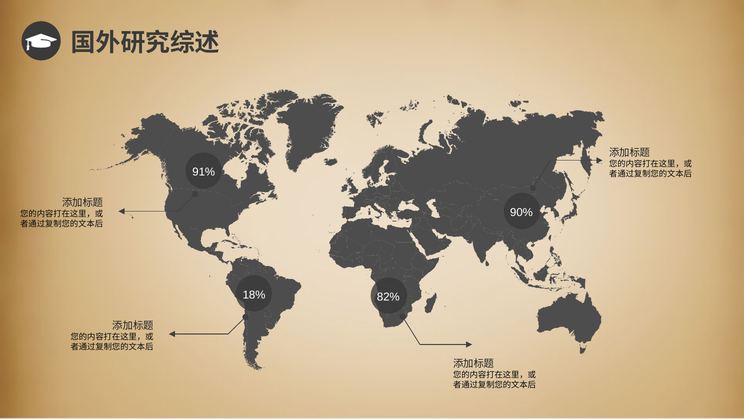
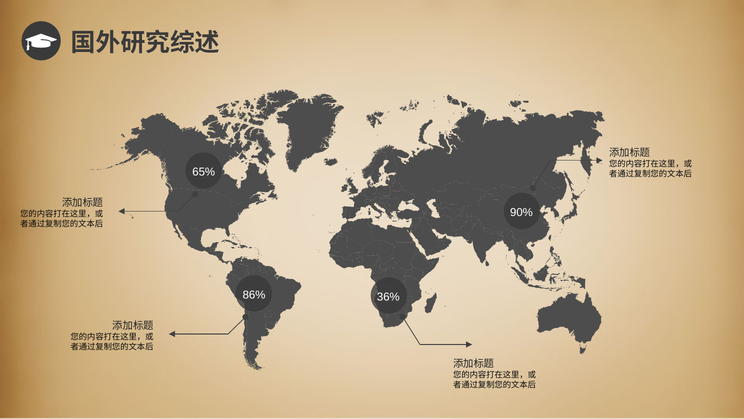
91%: 91% -> 65%
18%: 18% -> 86%
82%: 82% -> 36%
